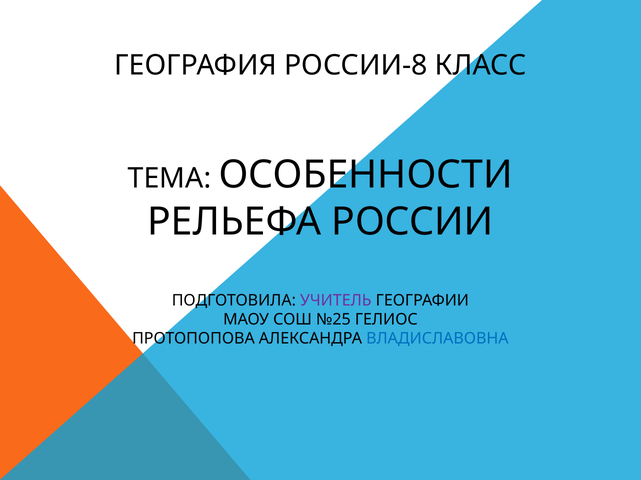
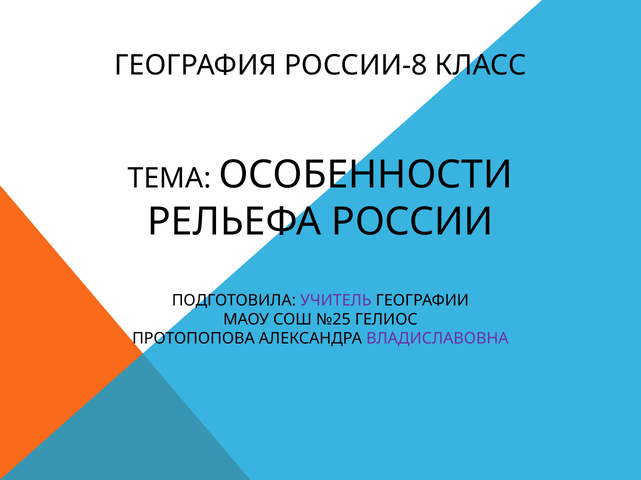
ВЛАДИСЛАВОВНА colour: blue -> purple
